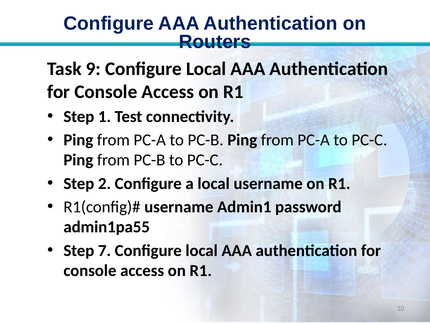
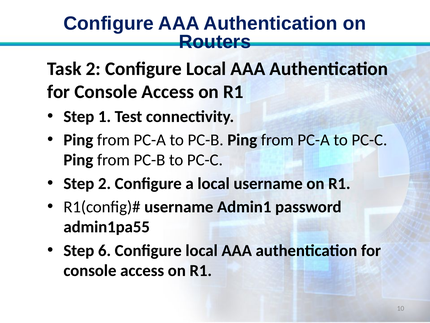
Task 9: 9 -> 2
7: 7 -> 6
